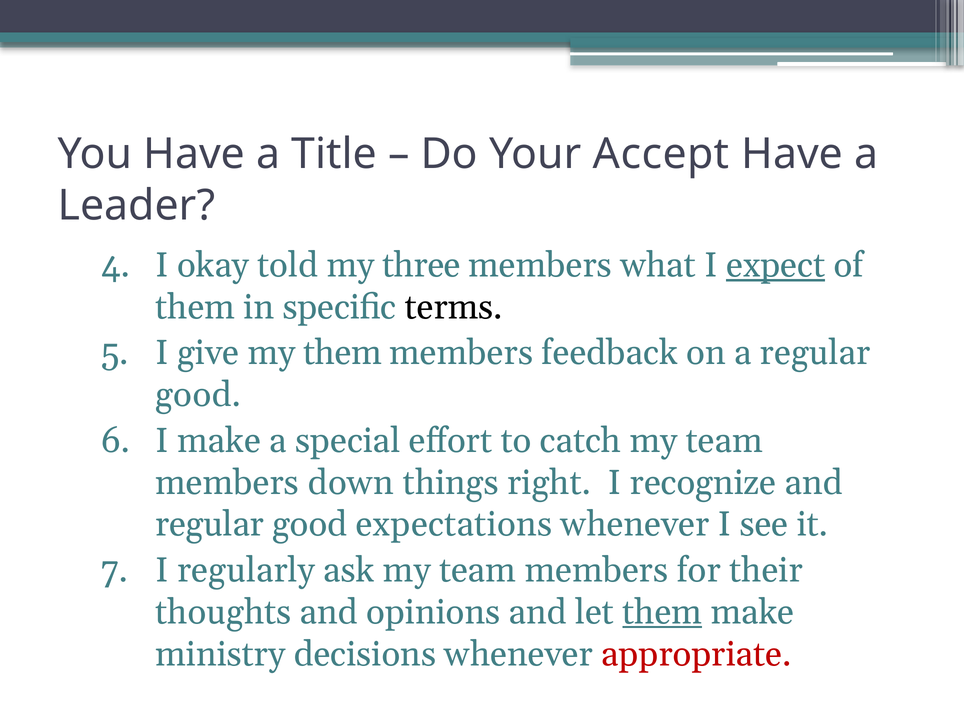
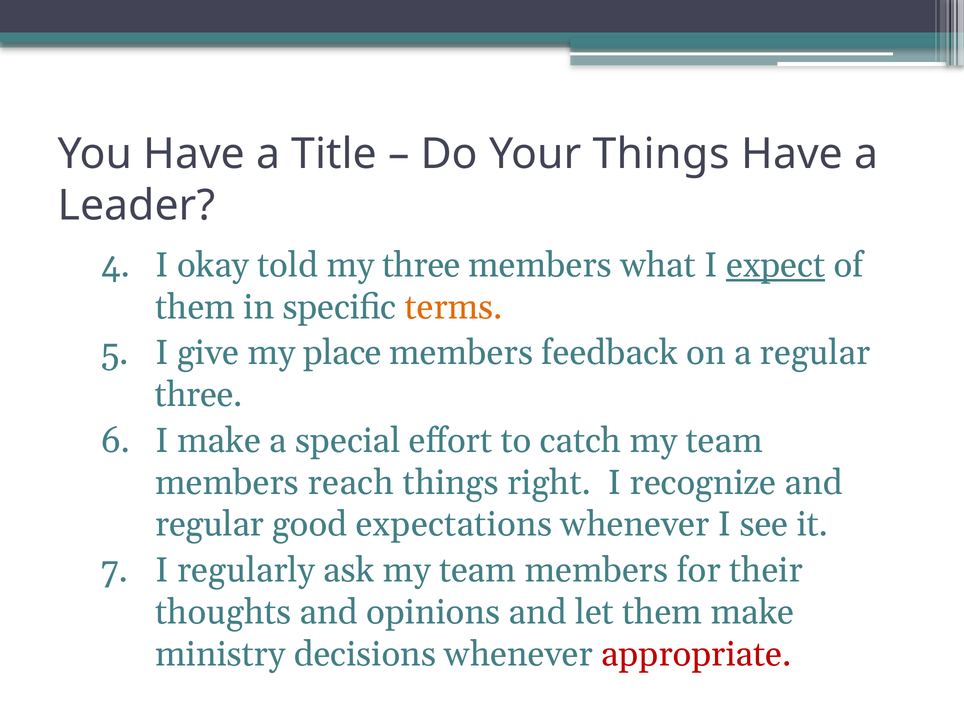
Your Accept: Accept -> Things
terms colour: black -> orange
my them: them -> place
good at (198, 395): good -> three
down: down -> reach
them at (662, 612) underline: present -> none
